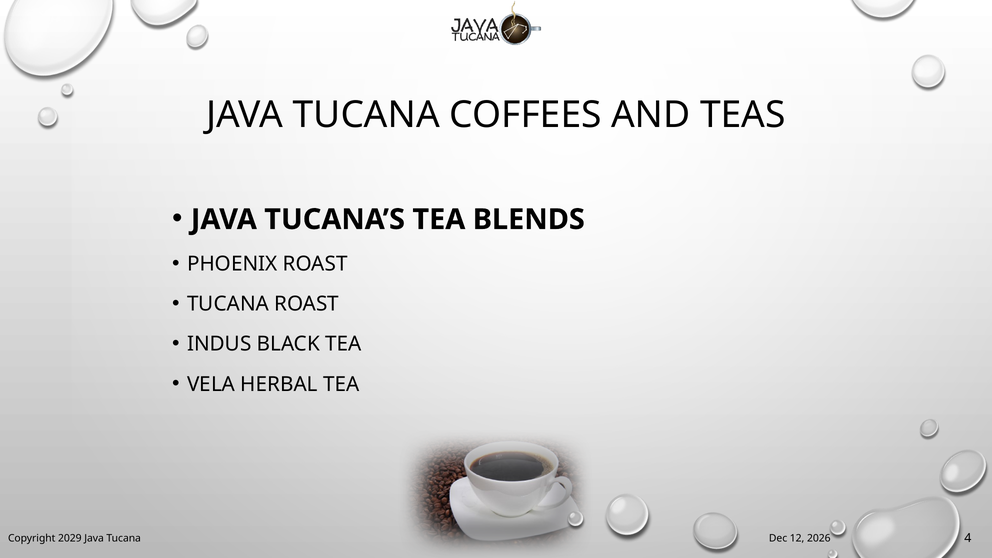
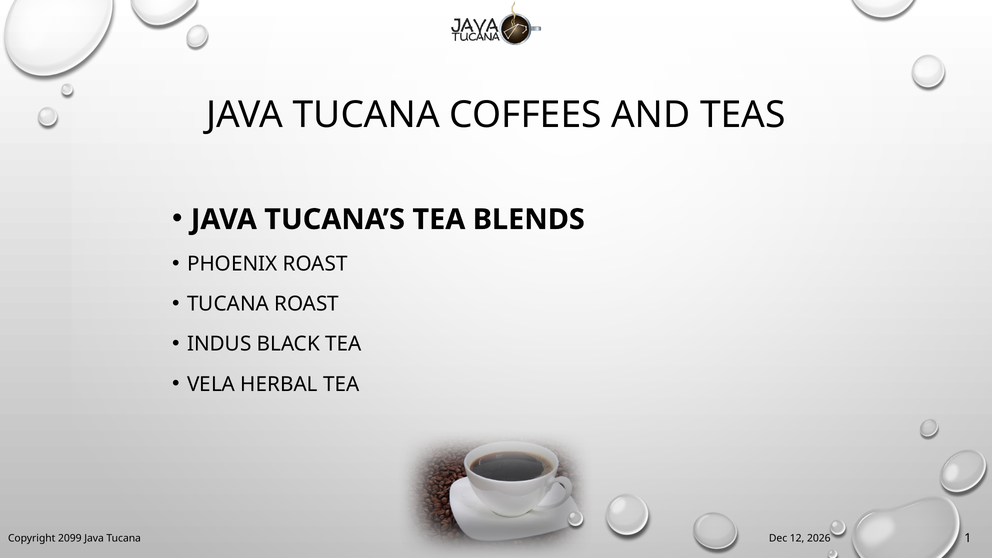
2029: 2029 -> 2099
4: 4 -> 1
